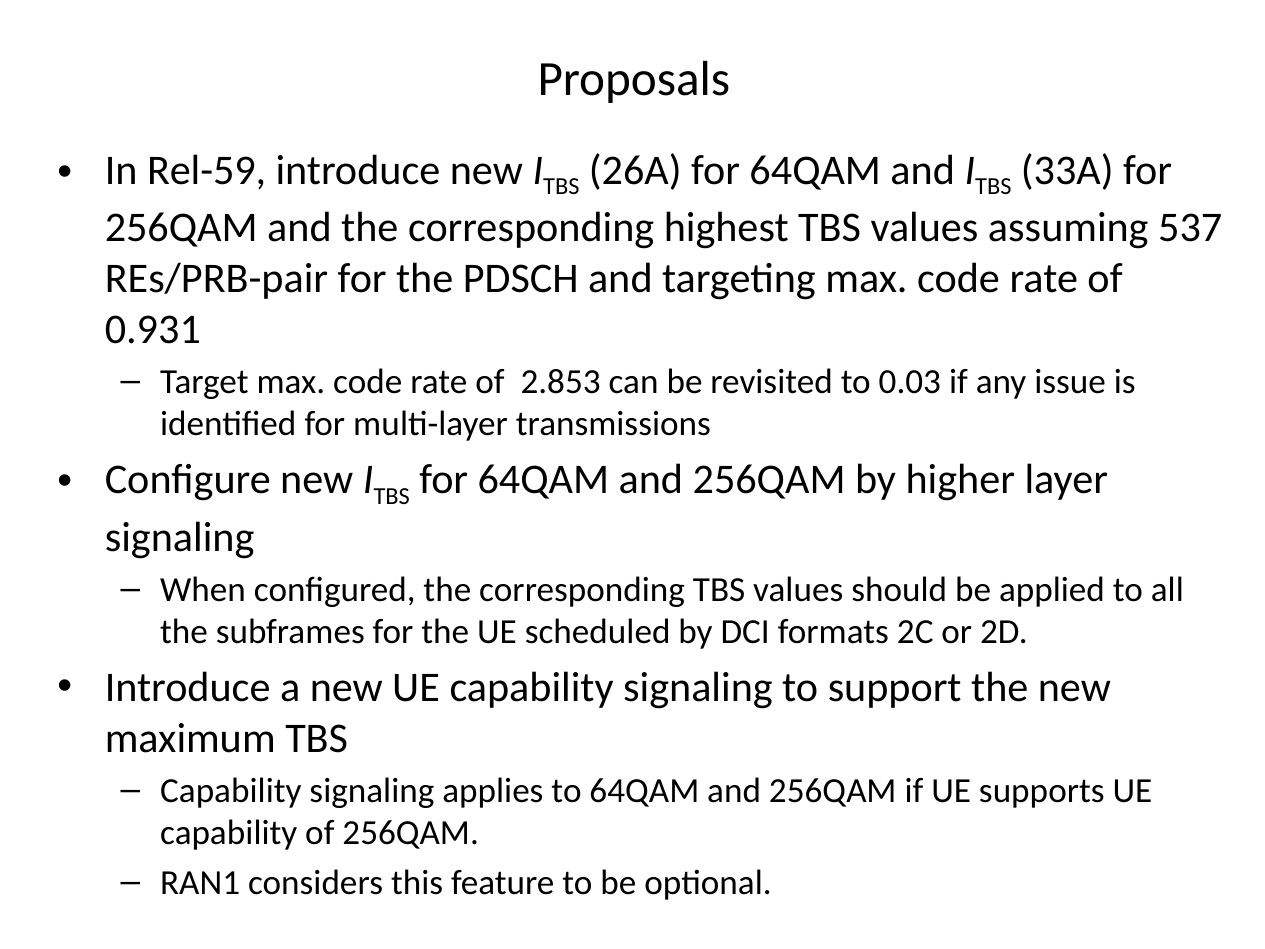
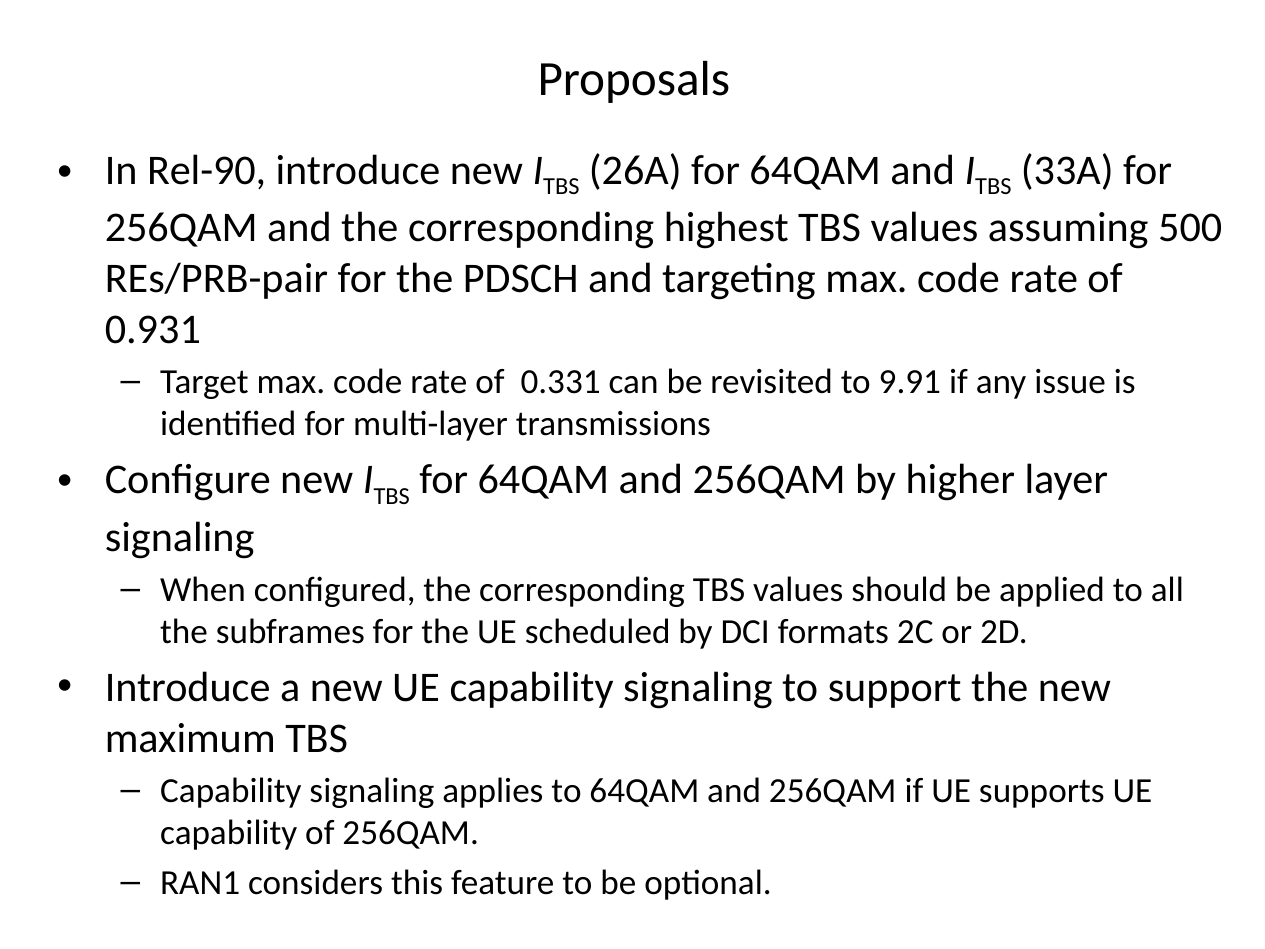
Rel-59: Rel-59 -> Rel-90
537: 537 -> 500
2.853: 2.853 -> 0.331
0.03: 0.03 -> 9.91
